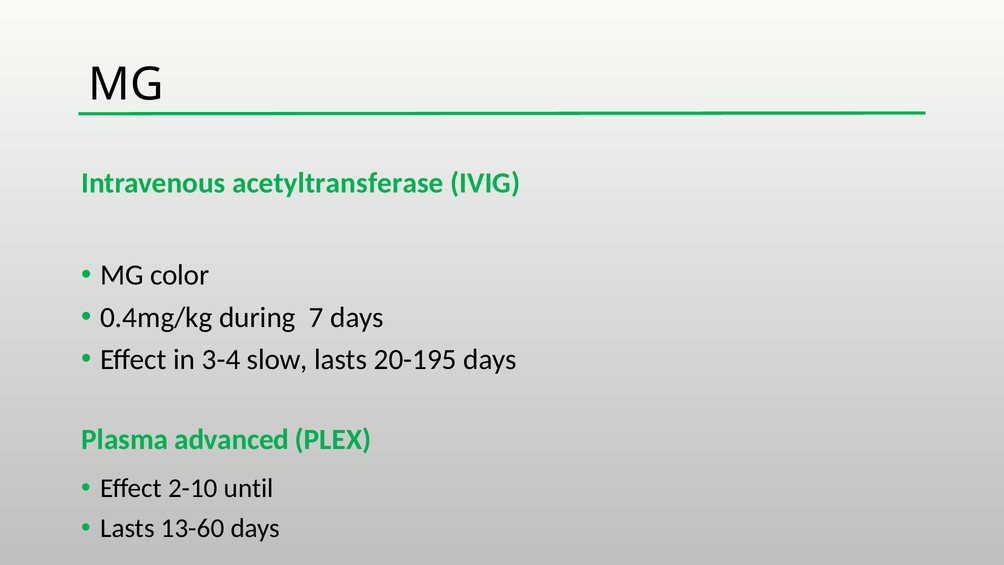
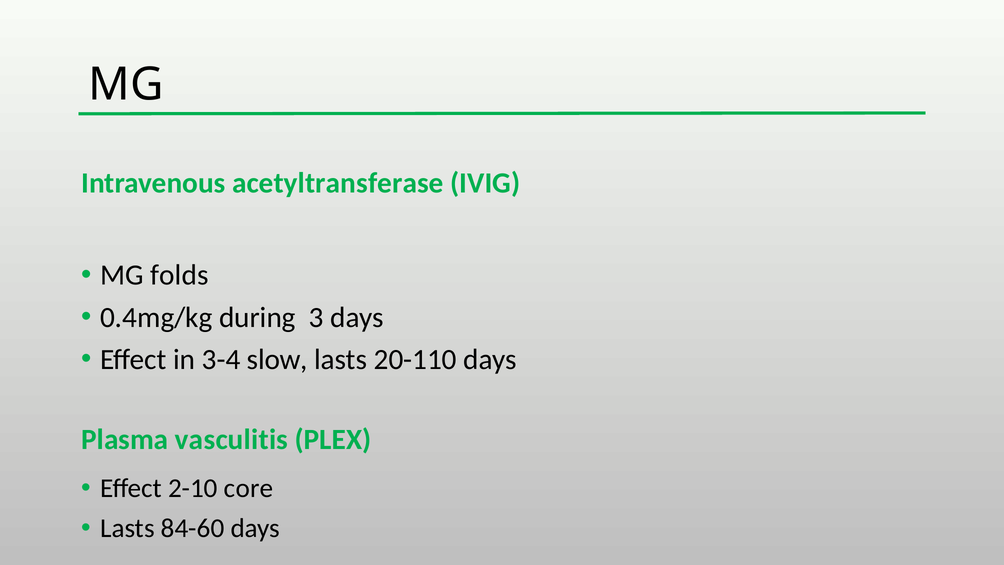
color: color -> folds
7: 7 -> 3
20-195: 20-195 -> 20-110
advanced: advanced -> vasculitis
until: until -> core
13-60: 13-60 -> 84-60
